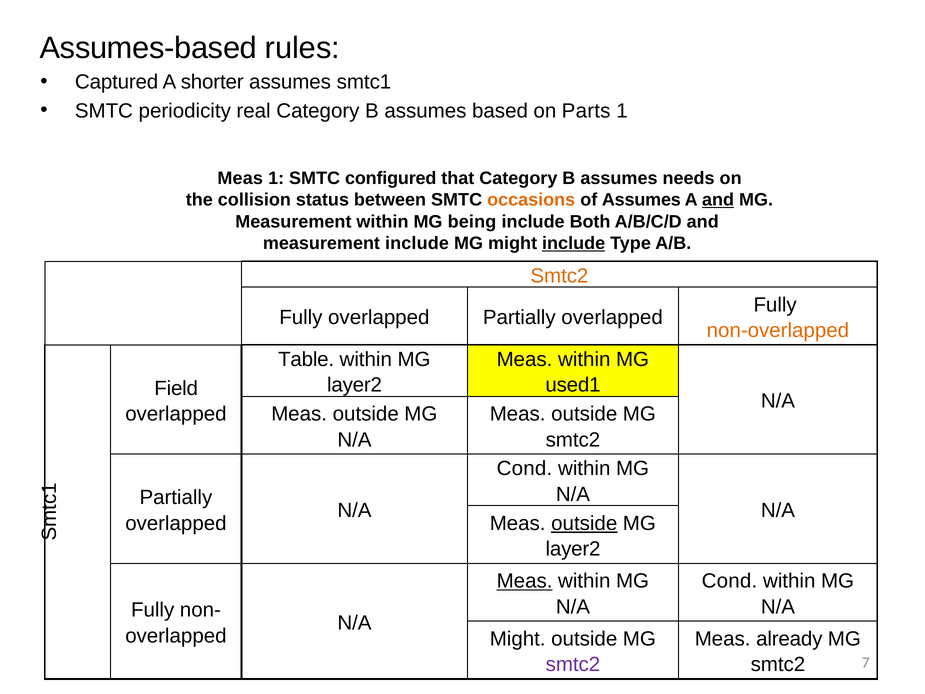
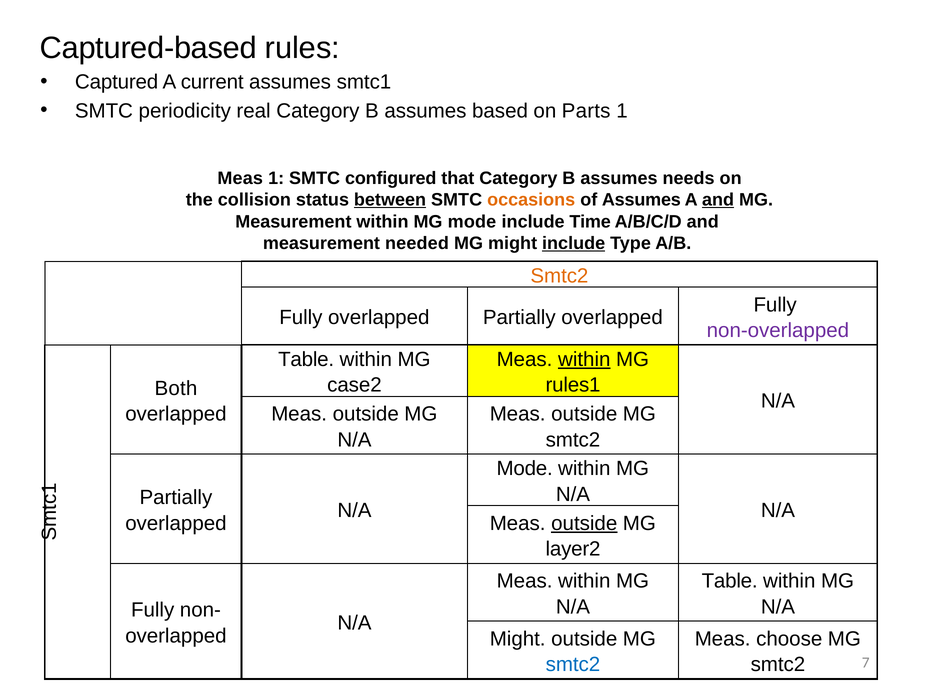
Assumes-based: Assumes-based -> Captured-based
shorter: shorter -> current
between underline: none -> present
MG being: being -> mode
Both: Both -> Time
measurement include: include -> needed
non-overlapped colour: orange -> purple
within at (584, 359) underline: none -> present
layer2 at (355, 385): layer2 -> case2
used1: used1 -> rules1
Field: Field -> Both
Cond at (524, 469): Cond -> Mode
Meas at (525, 581) underline: present -> none
Cond at (729, 581): Cond -> Table
already: already -> choose
smtc2 at (573, 664) colour: purple -> blue
